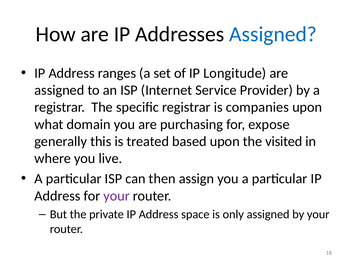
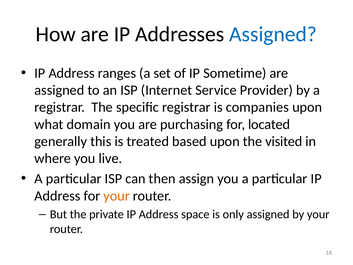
Longitude: Longitude -> Sometime
expose: expose -> located
your at (117, 196) colour: purple -> orange
